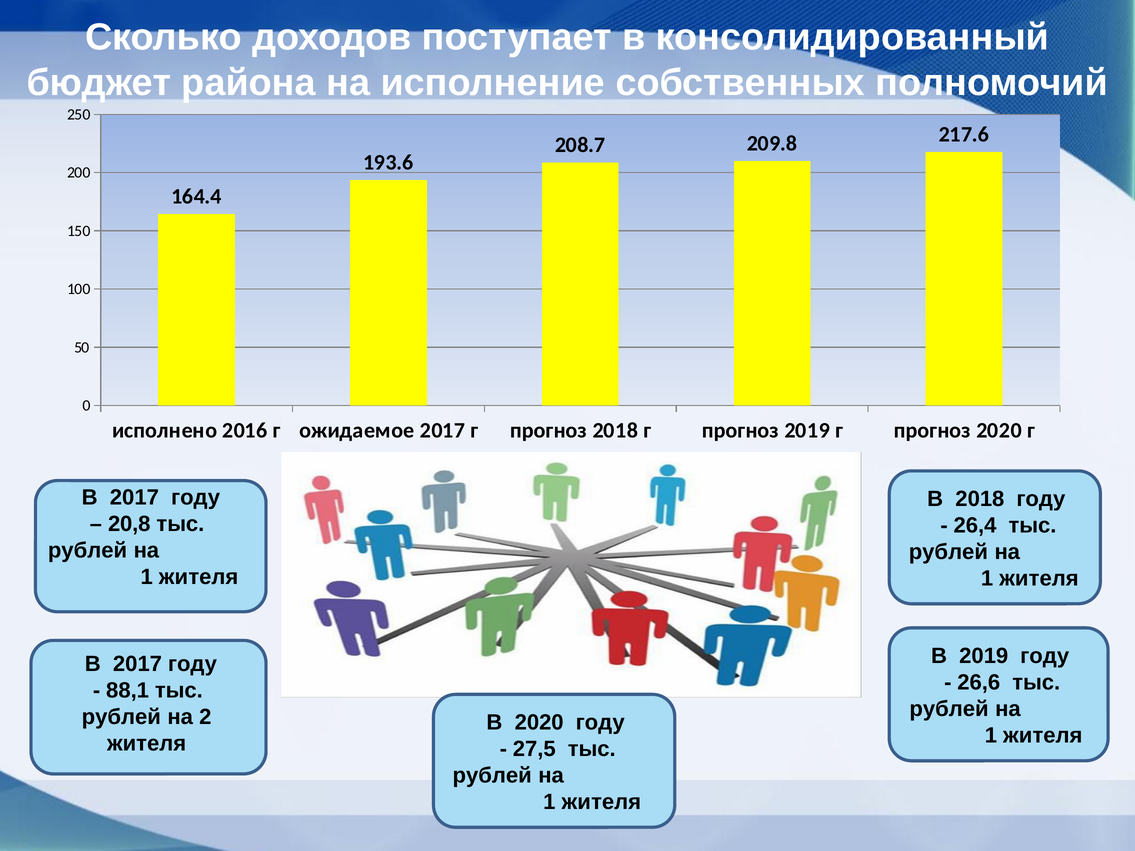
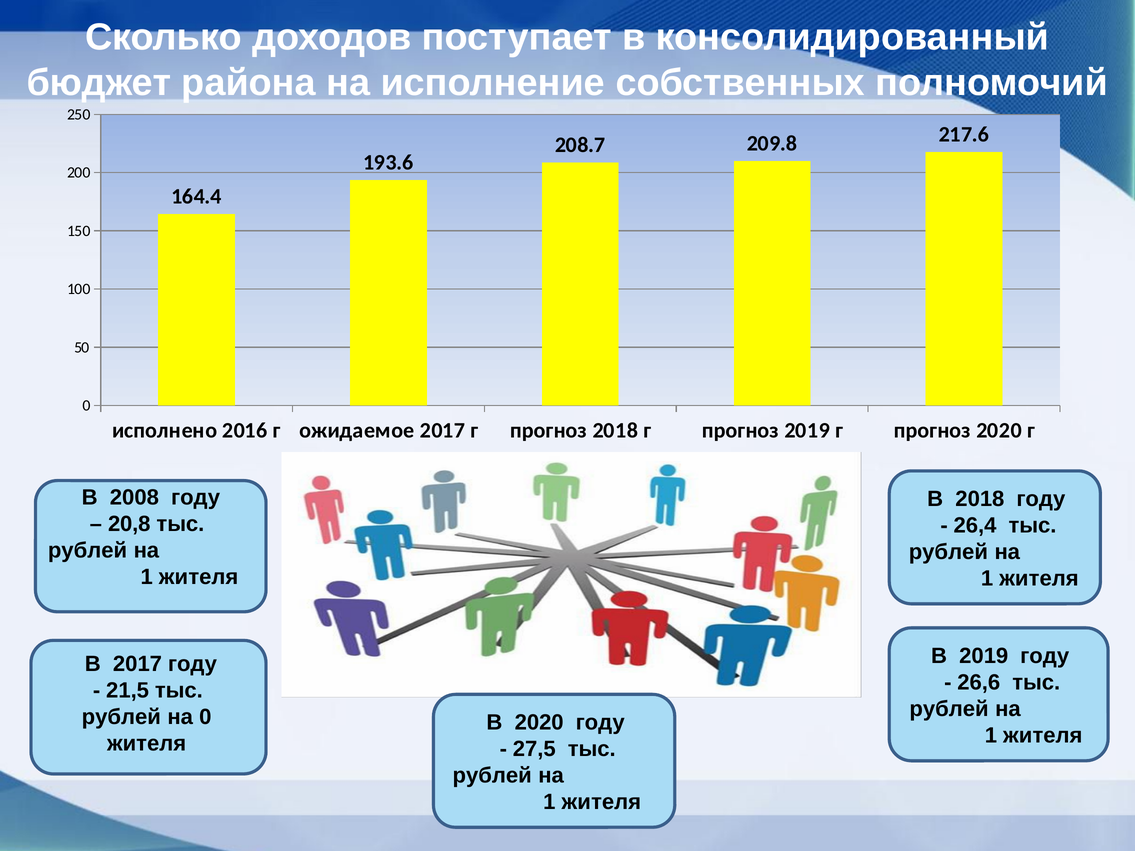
2017 at (134, 498): 2017 -> 2008
88,1: 88,1 -> 21,5
на 2: 2 -> 0
